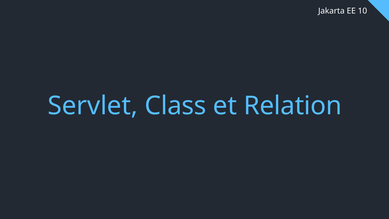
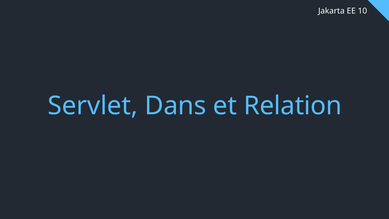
Class: Class -> Dans
